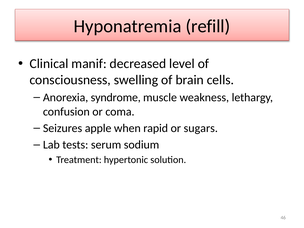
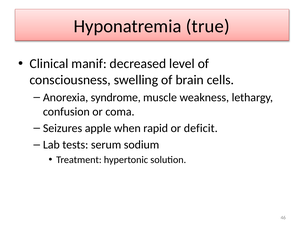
refill: refill -> true
sugars: sugars -> deficit
